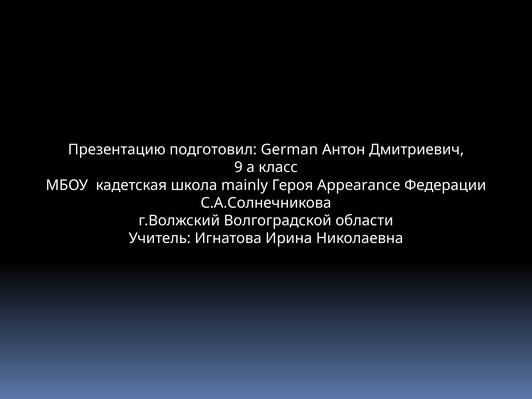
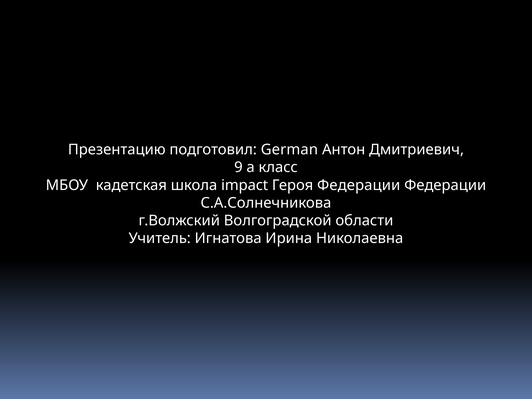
mainly: mainly -> impact
Героя Appearance: Appearance -> Федерации
